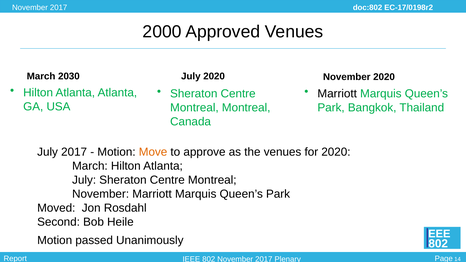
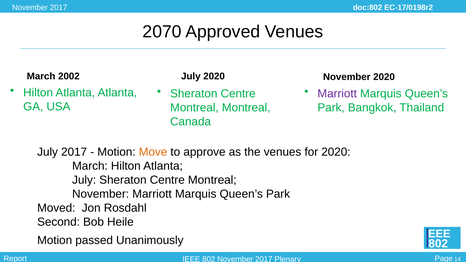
2000: 2000 -> 2070
2030: 2030 -> 2002
Marriott at (337, 94) colour: black -> purple
